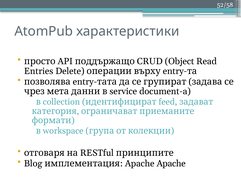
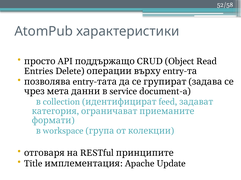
Blog: Blog -> Title
Apache Apache: Apache -> Update
